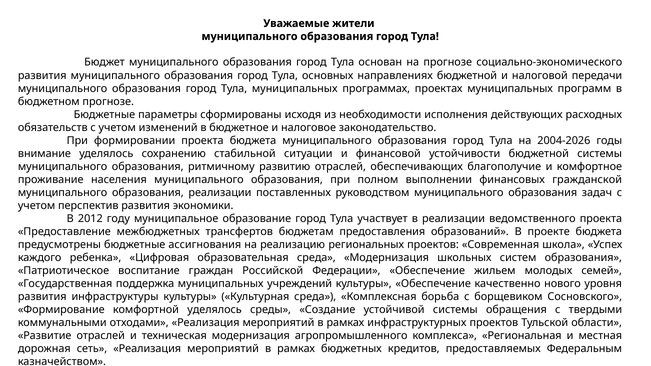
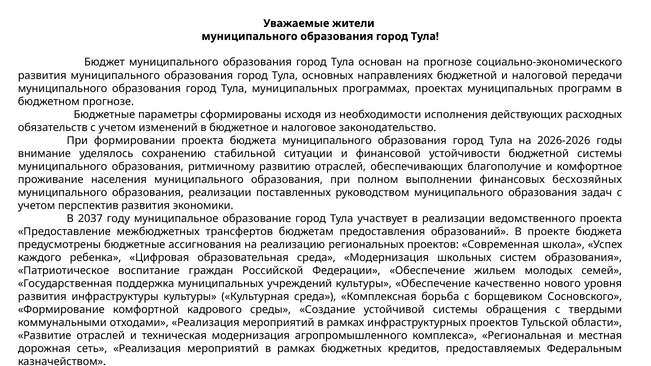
2004-2026: 2004-2026 -> 2026-2026
гражданской: гражданской -> бесхозяйных
2012: 2012 -> 2037
комфортной уделялось: уделялось -> кадрового
